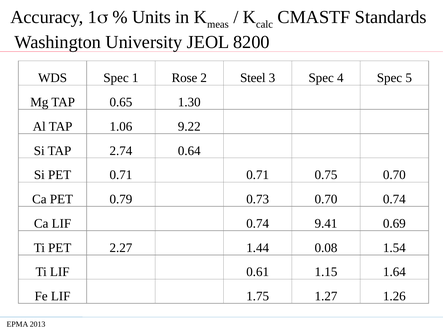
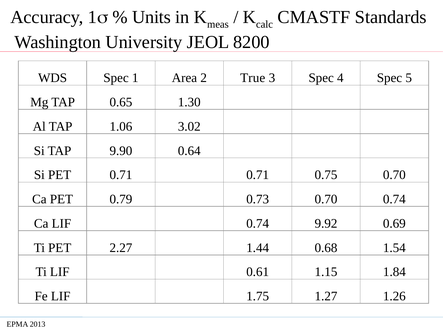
Rose: Rose -> Area
Steel: Steel -> True
9.22: 9.22 -> 3.02
2.74: 2.74 -> 9.90
9.41: 9.41 -> 9.92
0.08: 0.08 -> 0.68
1.64: 1.64 -> 1.84
